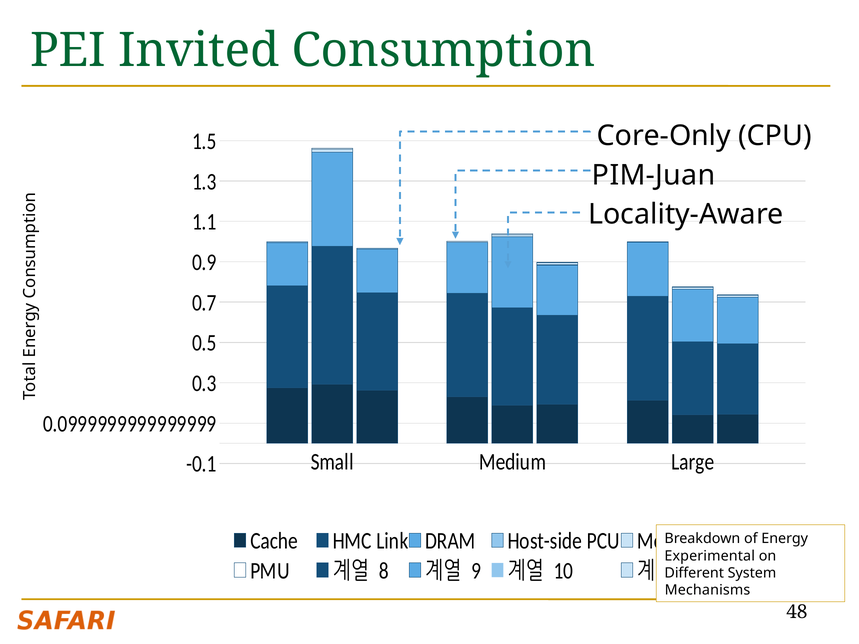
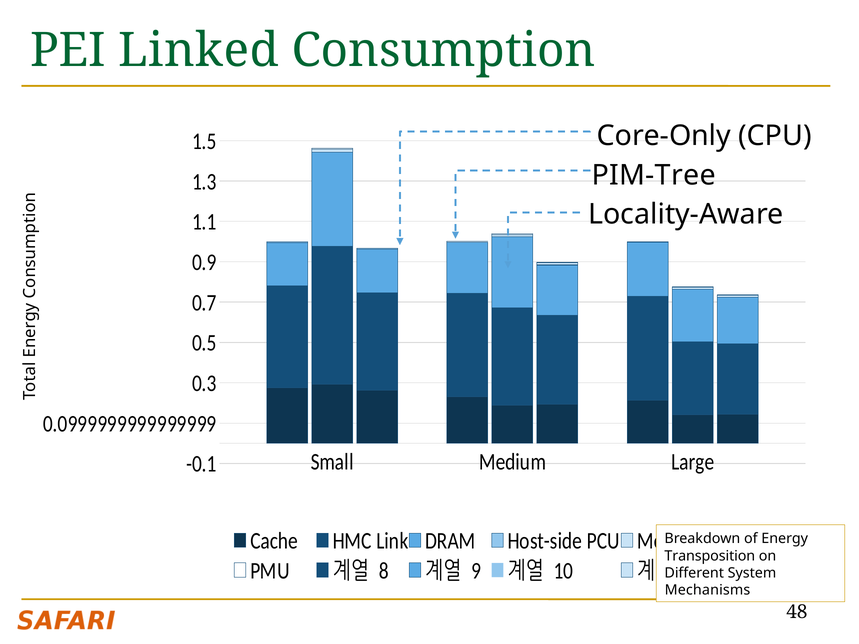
Invited: Invited -> Linked
PIM-Juan: PIM-Juan -> PIM-Tree
Experimental: Experimental -> Transposition
